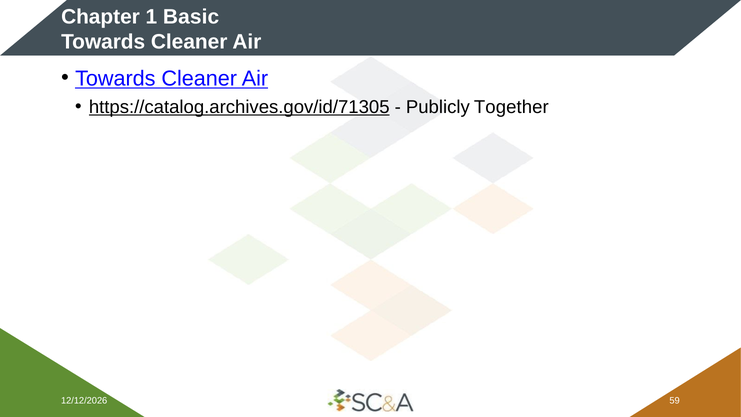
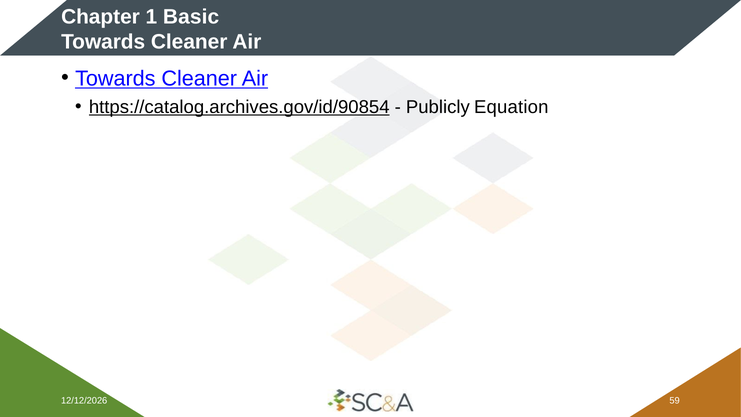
https://catalog.archives.gov/id/71305: https://catalog.archives.gov/id/71305 -> https://catalog.archives.gov/id/90854
Together: Together -> Equation
